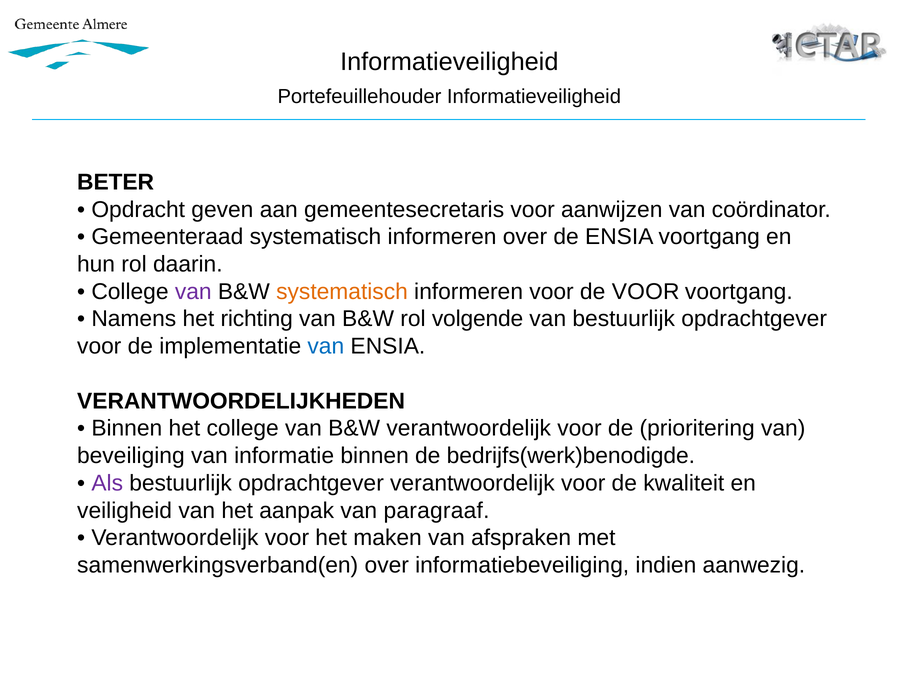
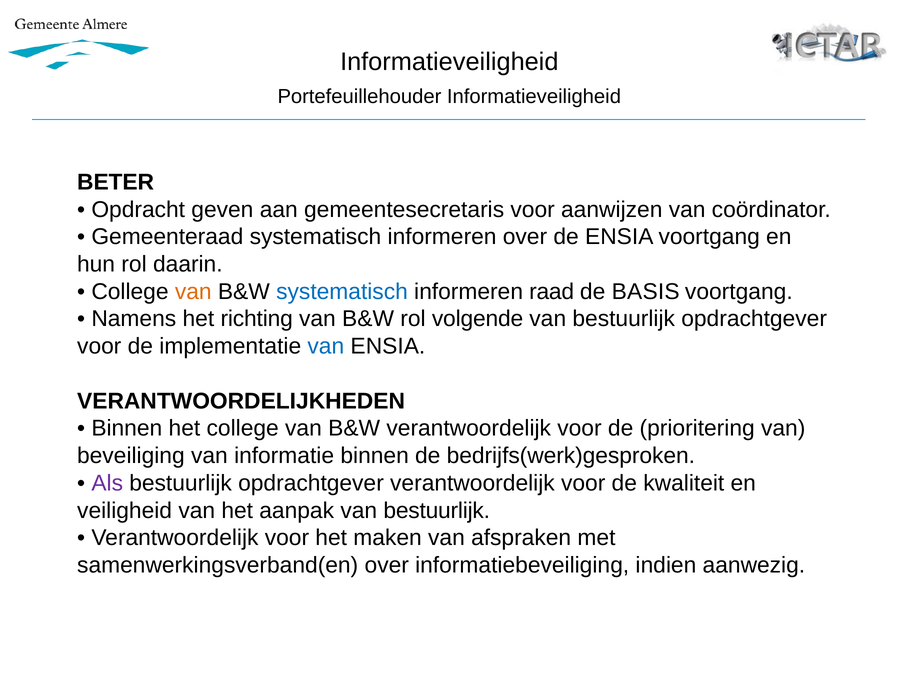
van at (193, 292) colour: purple -> orange
systematisch at (342, 292) colour: orange -> blue
informeren voor: voor -> raad
de VOOR: VOOR -> BASIS
bedrijfs(werk)benodigde: bedrijfs(werk)benodigde -> bedrijfs(werk)gesproken
paragraaf at (436, 510): paragraaf -> bestuurlijk
